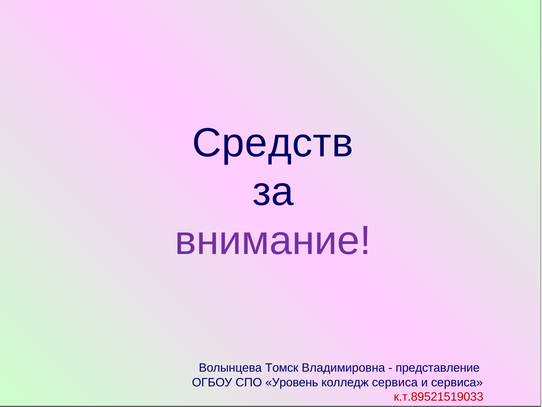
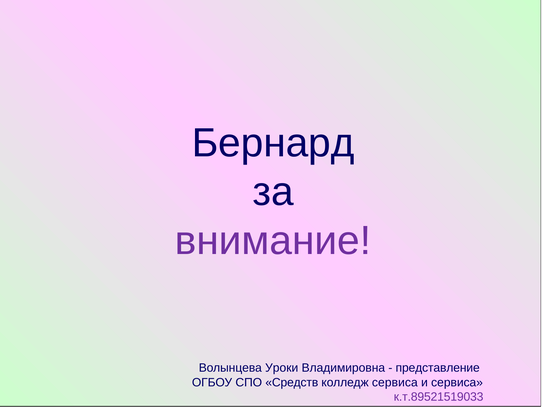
Средств: Средств -> Бернард
Томск: Томск -> Уроки
Уровень: Уровень -> Средств
к.т.89521519033 colour: red -> purple
